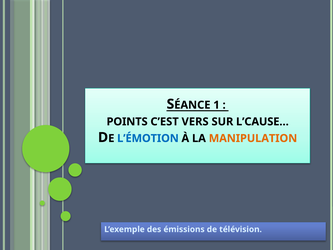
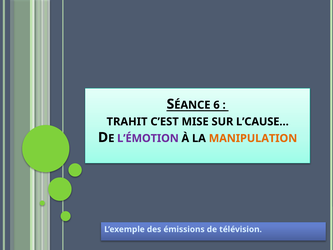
1: 1 -> 6
POINTS: POINTS -> TRAHIT
VERS: VERS -> MISE
L’ÉMOTION colour: blue -> purple
